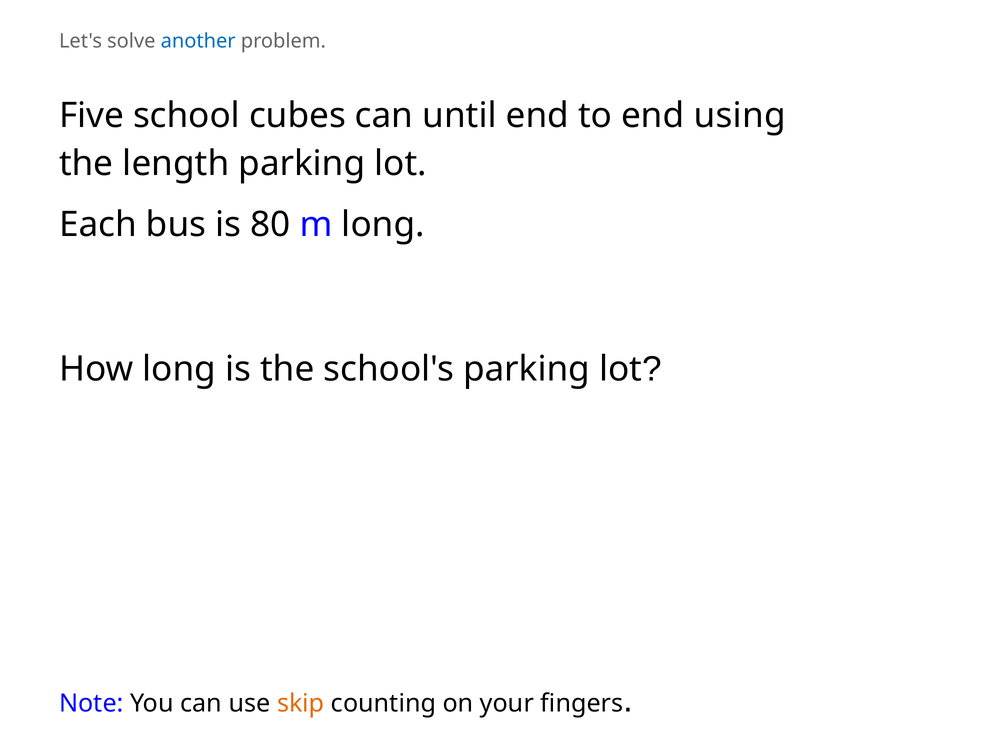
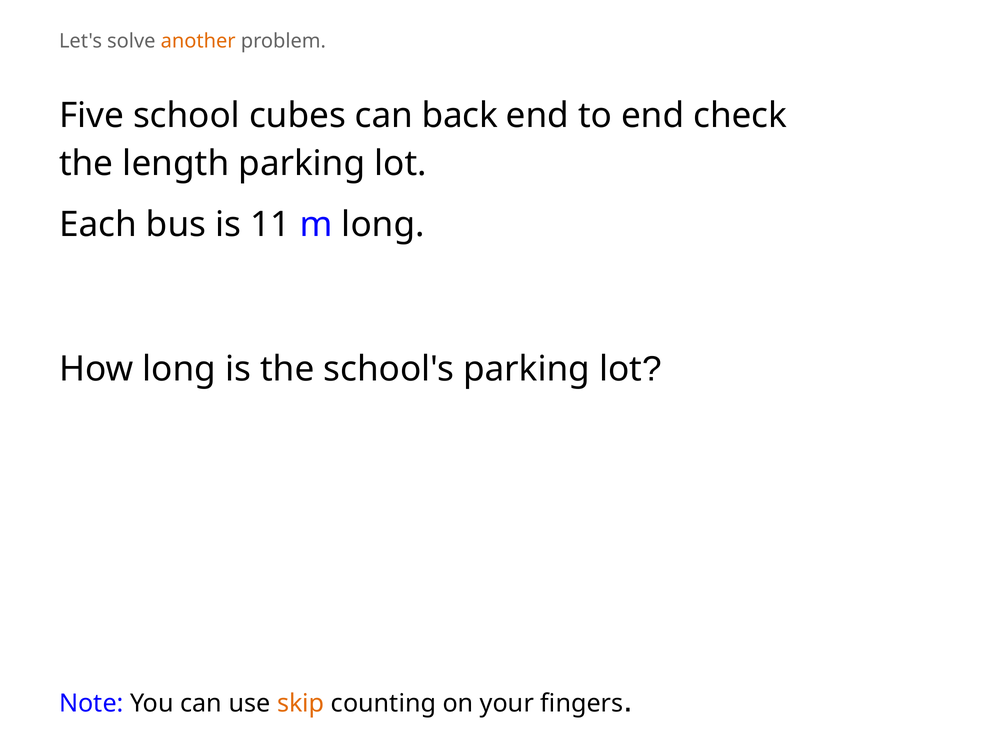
another colour: blue -> orange
until: until -> back
using: using -> check
80: 80 -> 11
